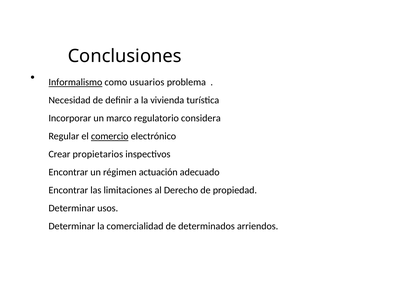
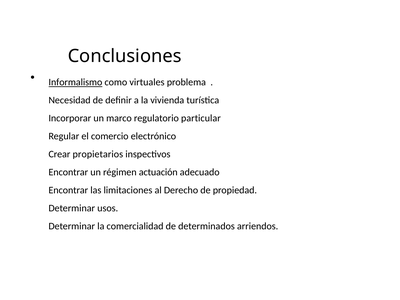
usuarios: usuarios -> virtuales
considera: considera -> particular
comercio underline: present -> none
